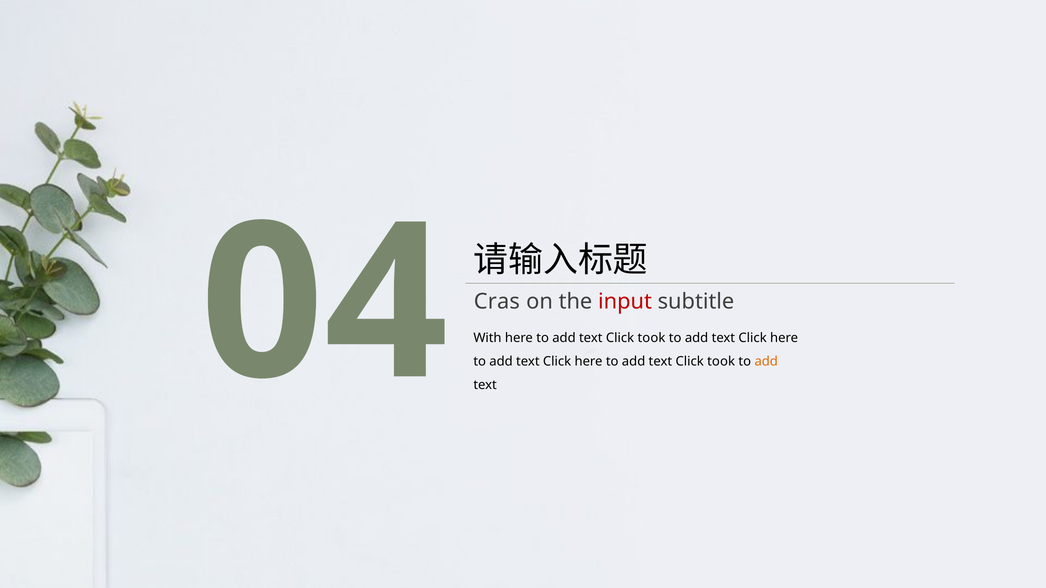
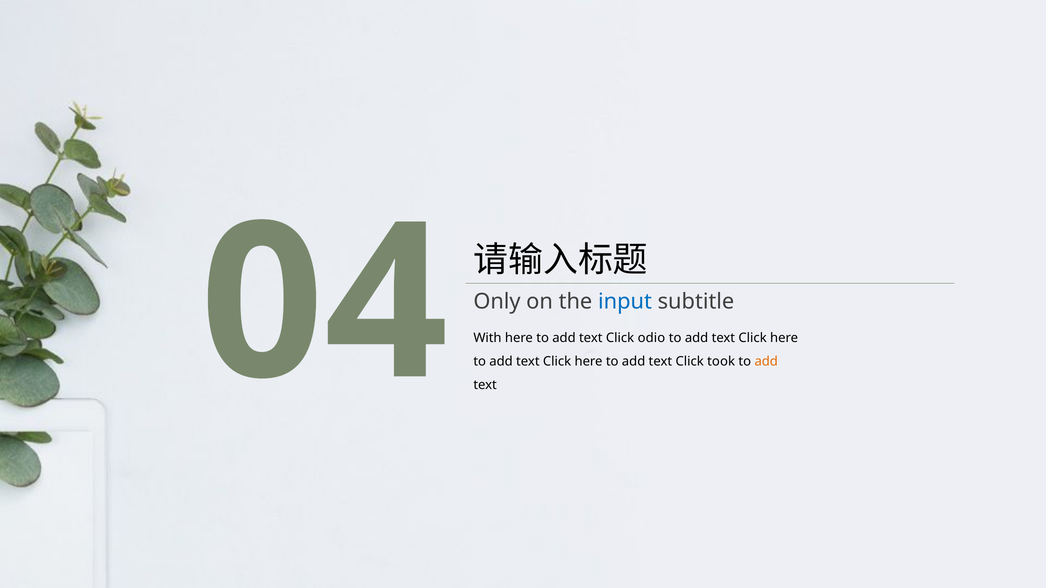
Cras: Cras -> Only
input colour: red -> blue
took at (651, 338): took -> odio
